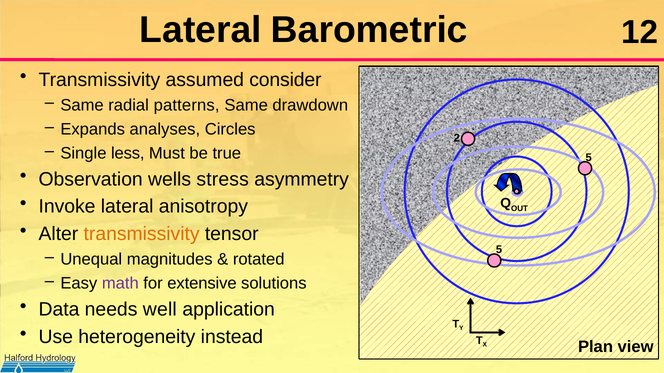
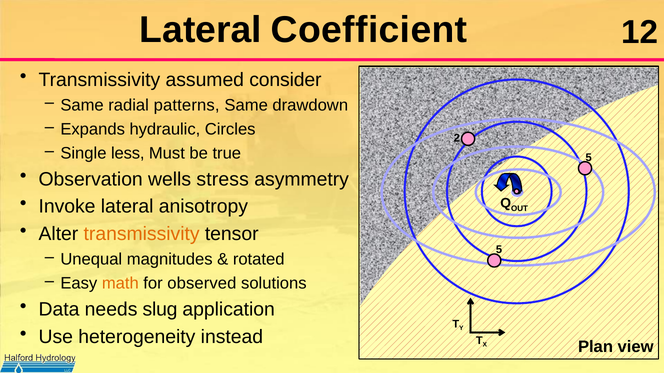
Barometric: Barometric -> Coefficient
analyses: analyses -> hydraulic
math colour: purple -> orange
extensive: extensive -> observed
well: well -> slug
